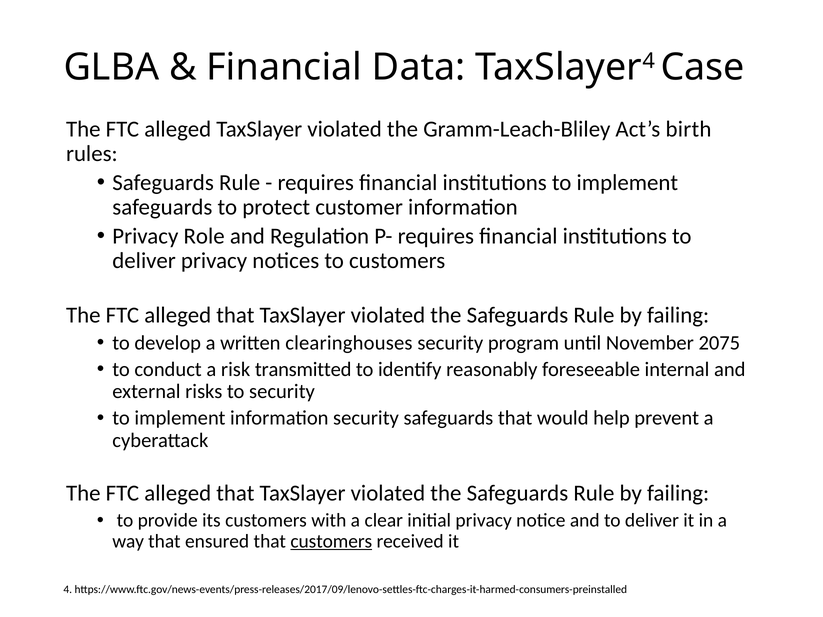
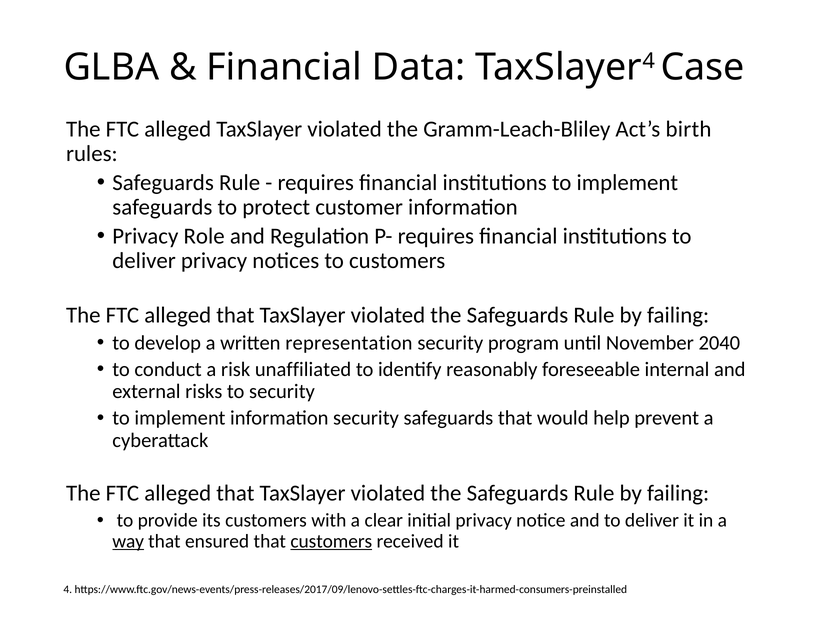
clearinghouses: clearinghouses -> representation
2075: 2075 -> 2040
transmitted: transmitted -> unaffiliated
way underline: none -> present
